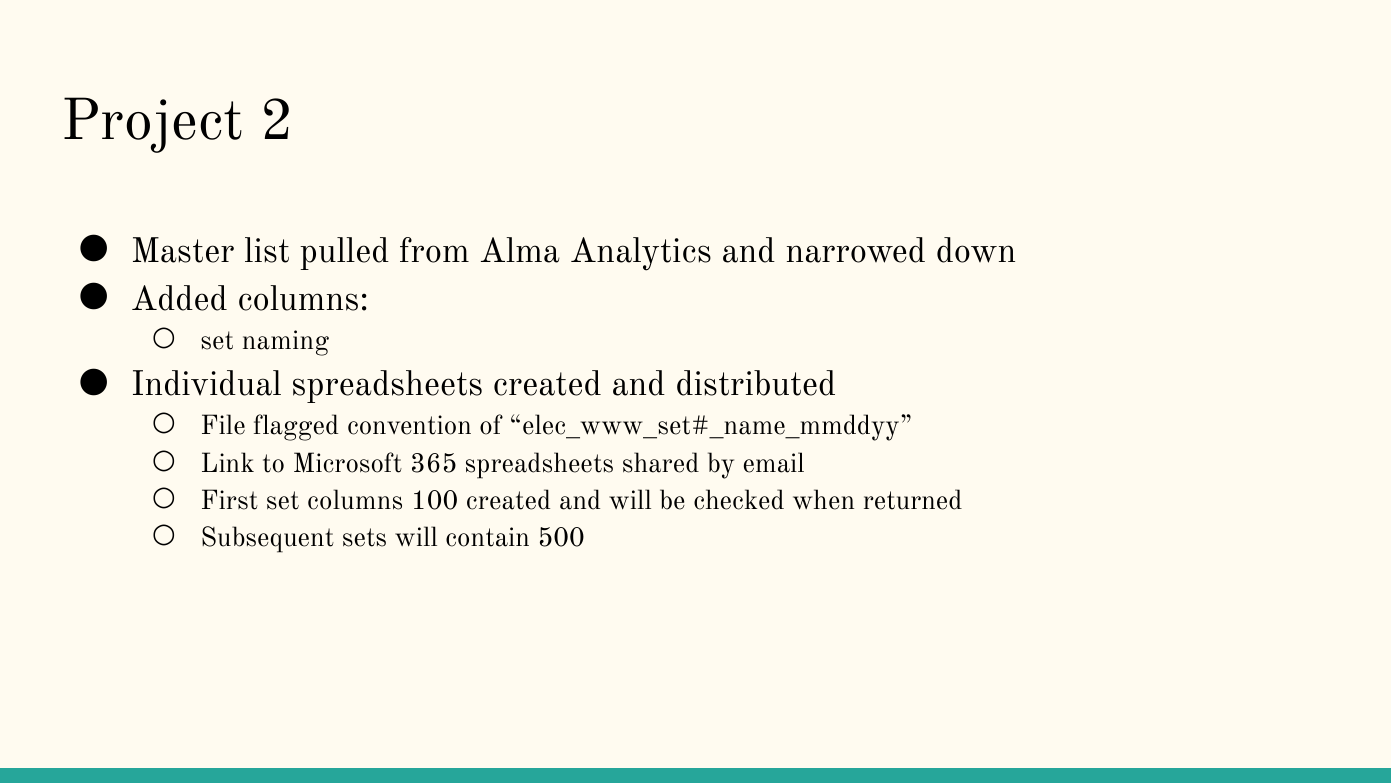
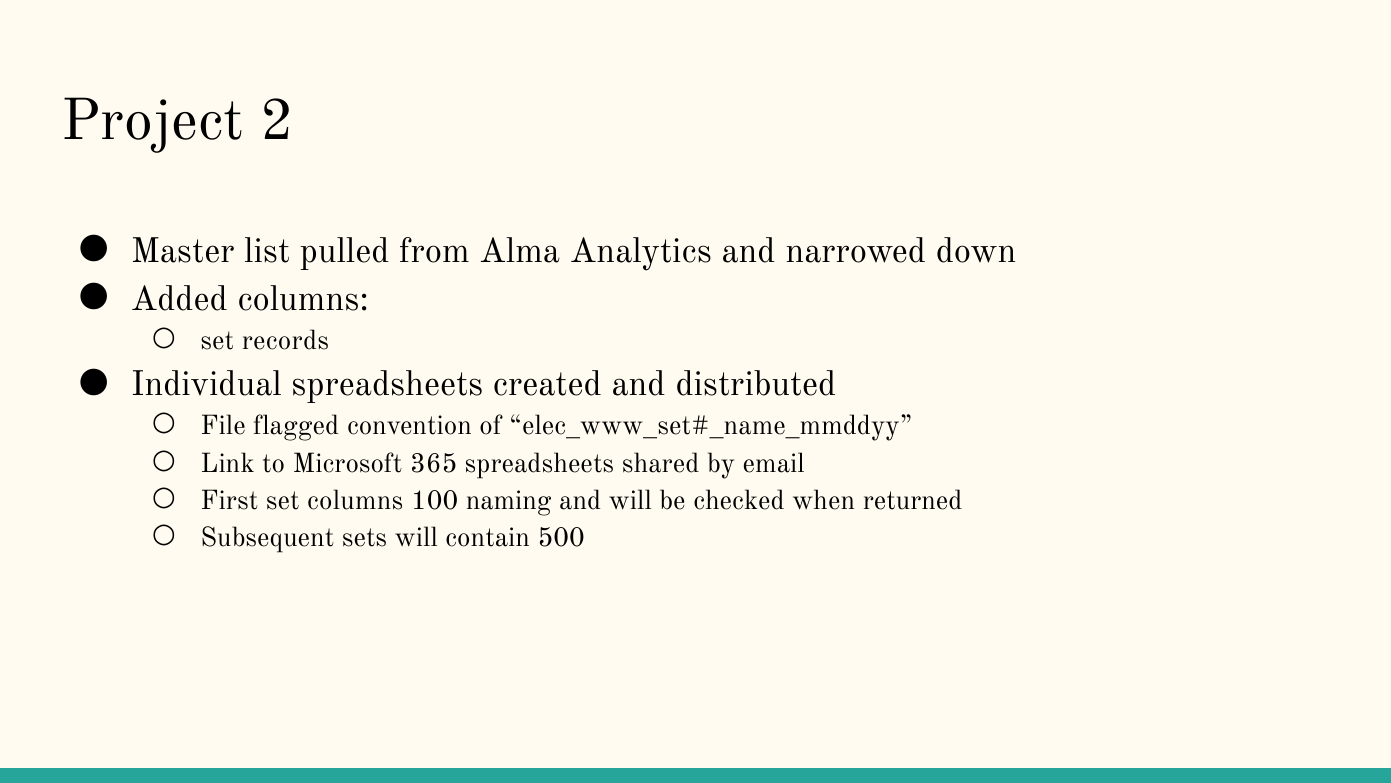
naming: naming -> records
100 created: created -> naming
